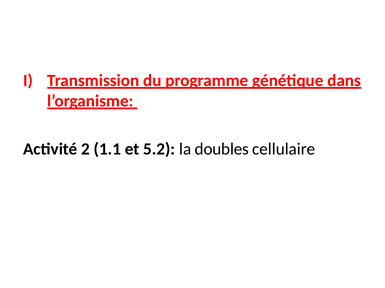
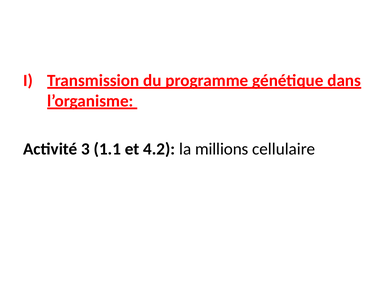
2: 2 -> 3
5.2: 5.2 -> 4.2
doubles: doubles -> millions
